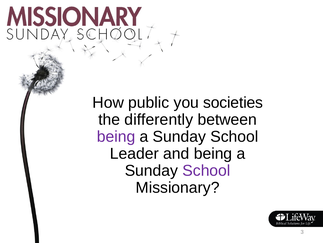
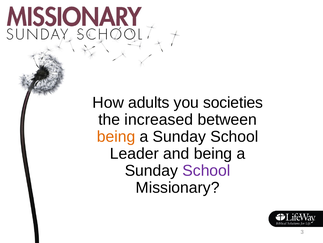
public: public -> adults
differently: differently -> increased
being at (116, 136) colour: purple -> orange
